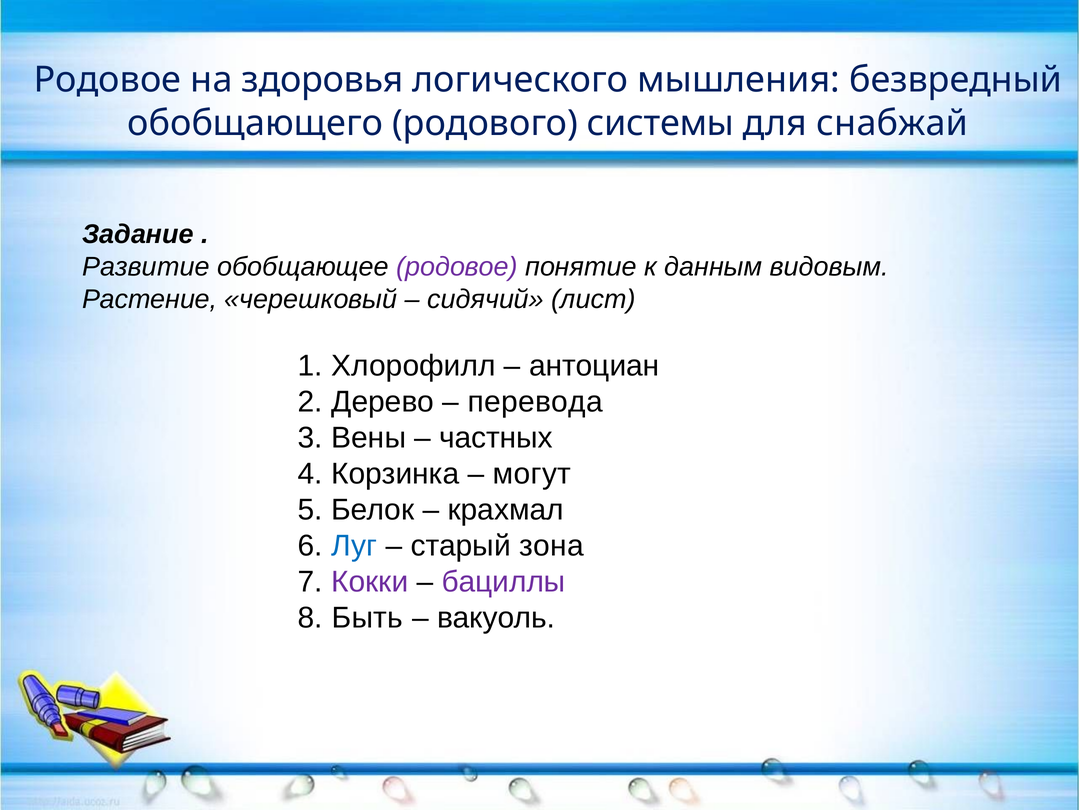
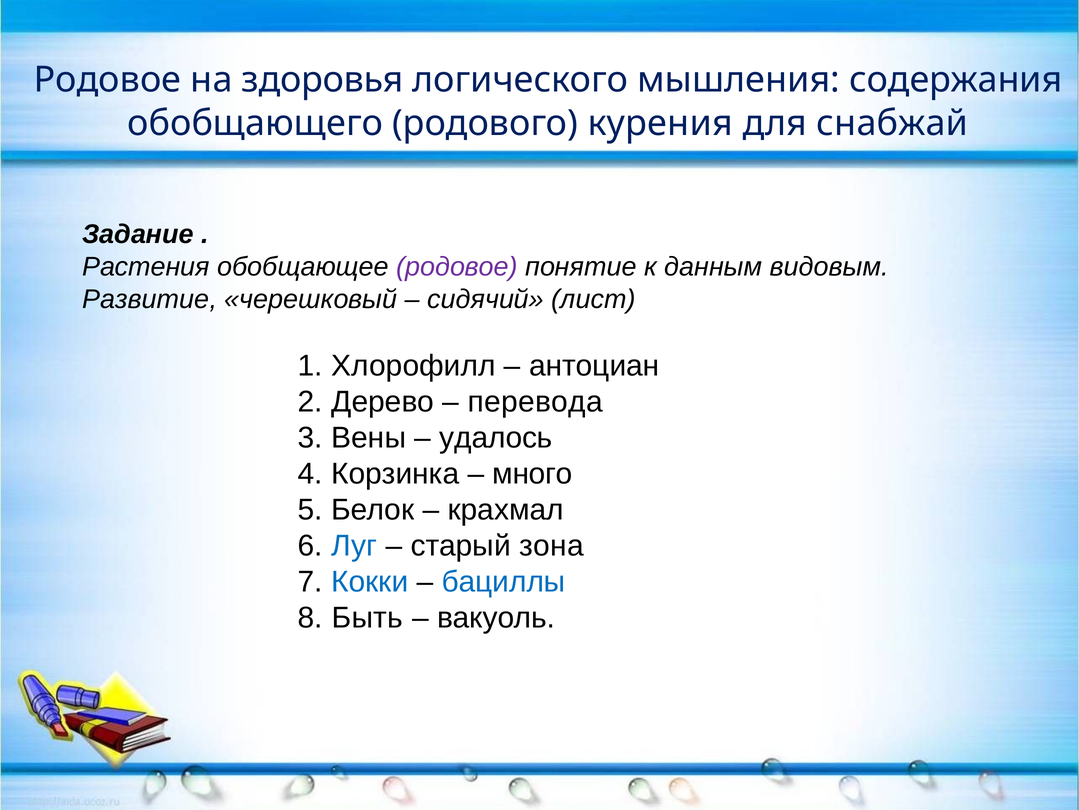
безвредный: безвредный -> содержания
системы: системы -> курения
Развитие: Развитие -> Растения
Растение: Растение -> Развитие
частных: частных -> удалось
могут: могут -> много
Кокки colour: purple -> blue
бациллы colour: purple -> blue
